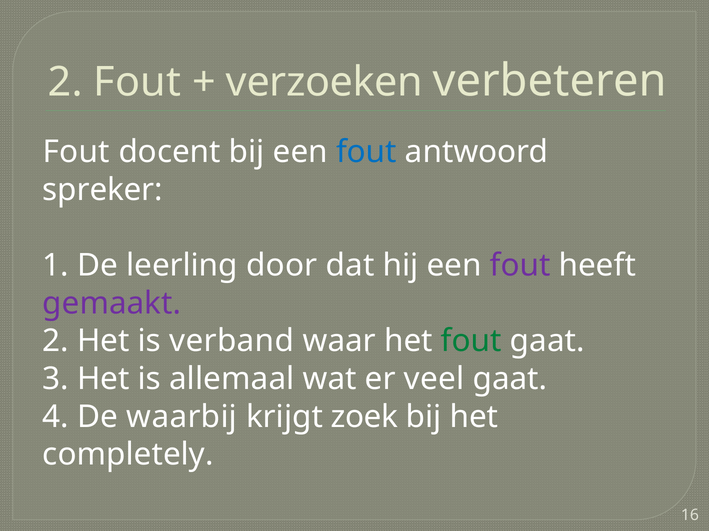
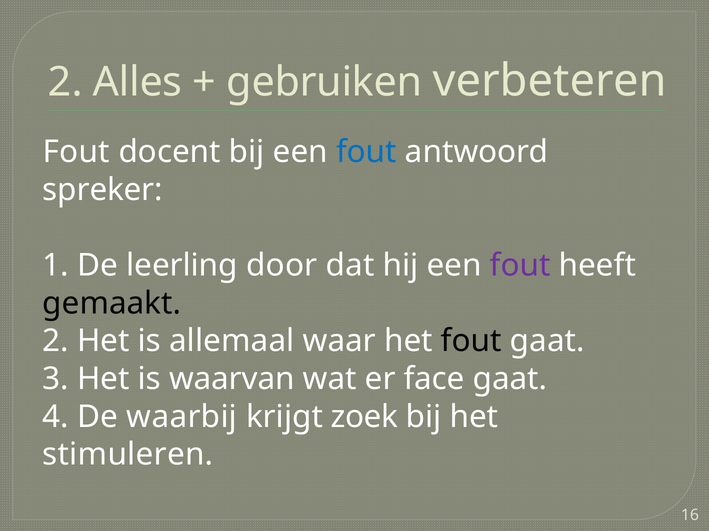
2 Fout: Fout -> Alles
verzoeken: verzoeken -> gebruiken
gemaakt colour: purple -> black
verband: verband -> allemaal
fout at (471, 342) colour: green -> black
allemaal: allemaal -> waarvan
veel: veel -> face
completely: completely -> stimuleren
